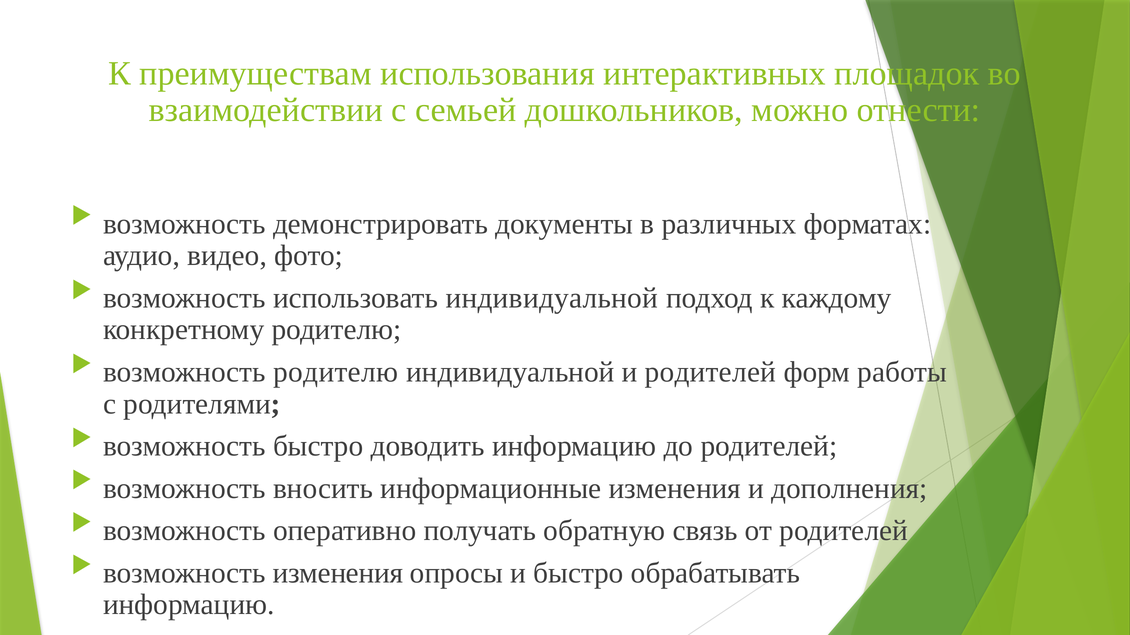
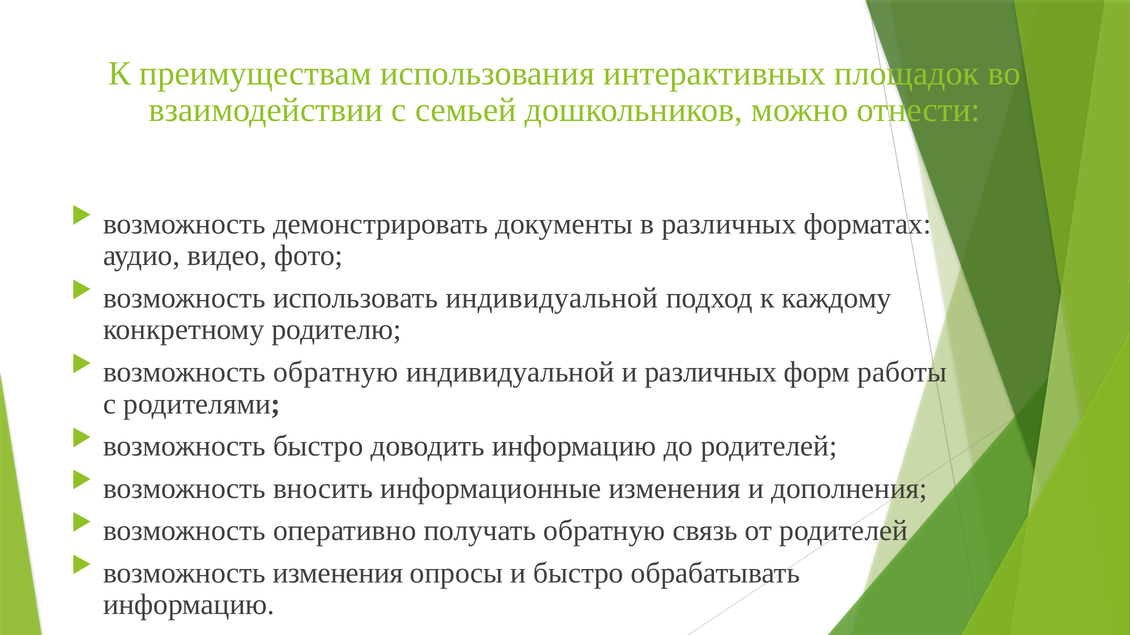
возможность родителю: родителю -> обратную
и родителей: родителей -> различных
